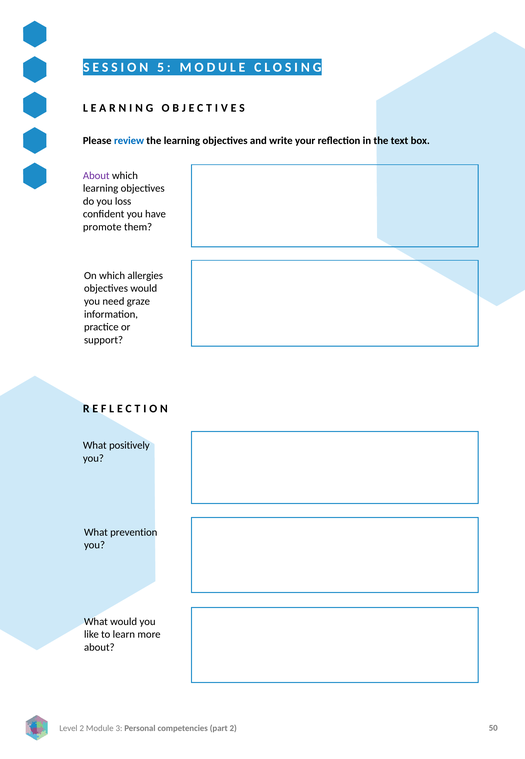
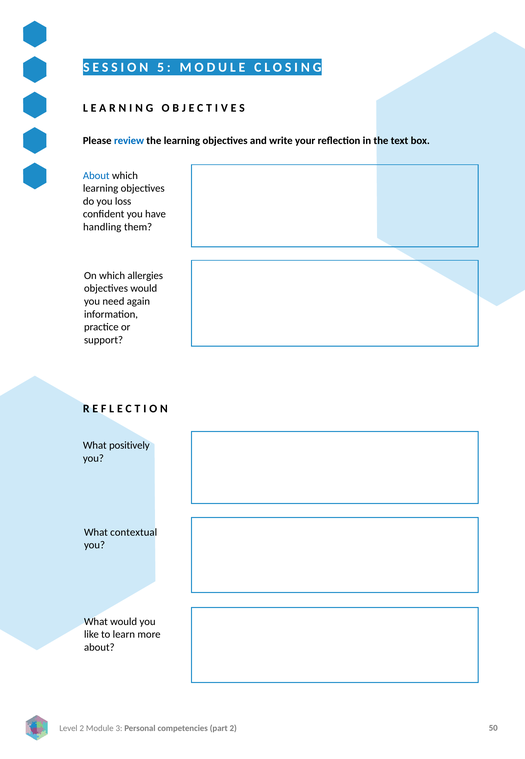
About at (96, 175) colour: purple -> blue
promote: promote -> handling
graze: graze -> again
prevention: prevention -> contextual
